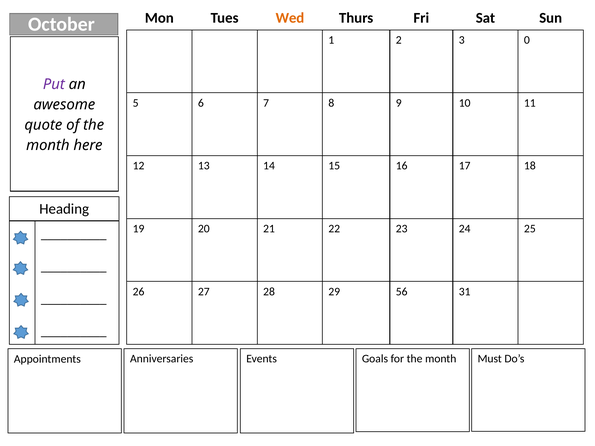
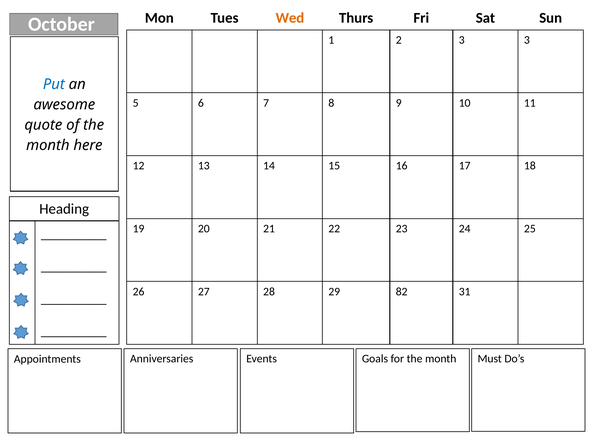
3 0: 0 -> 3
Put colour: purple -> blue
56: 56 -> 82
